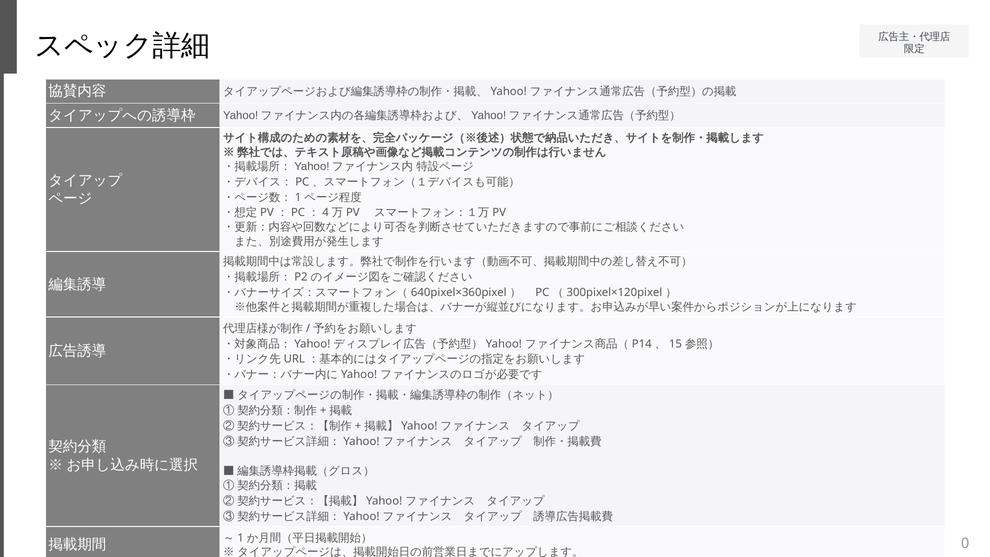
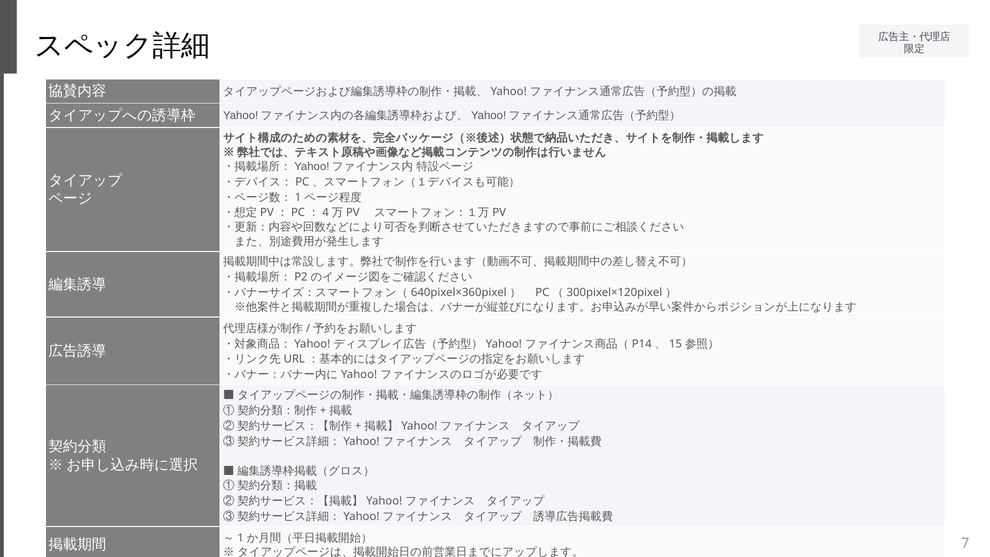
0: 0 -> 7
